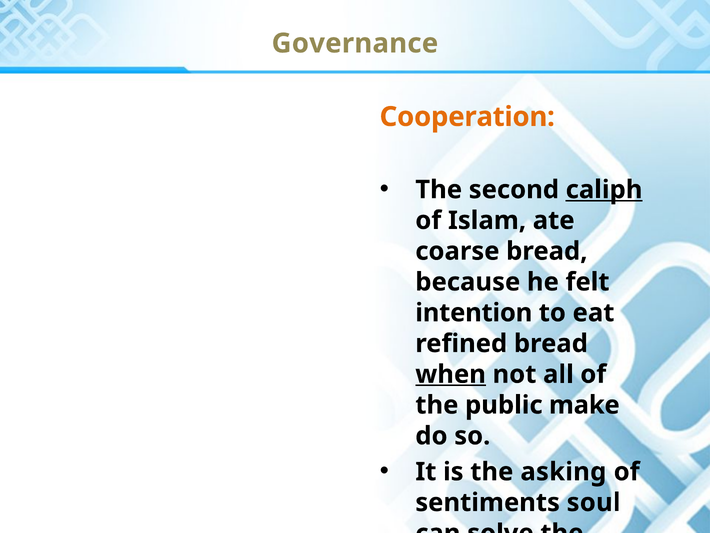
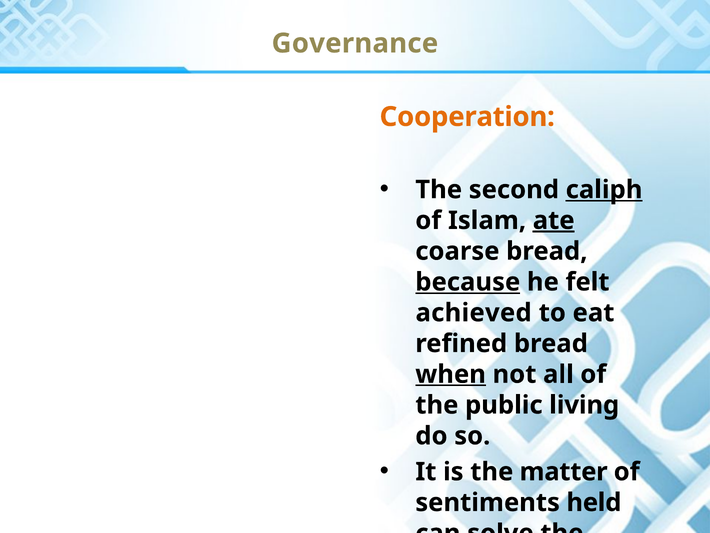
ate underline: none -> present
because underline: none -> present
intention: intention -> achieved
make: make -> living
asking: asking -> matter
soul: soul -> held
